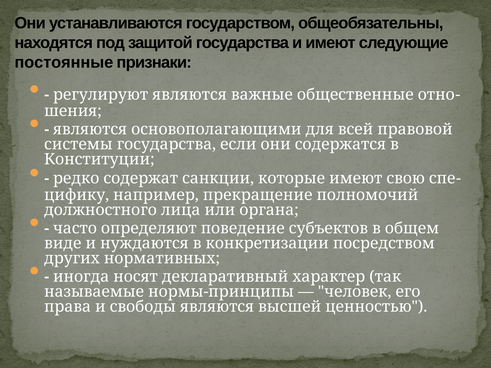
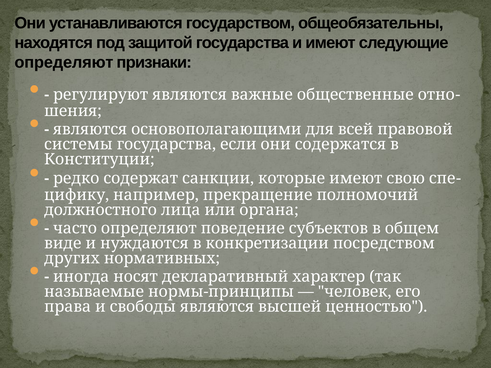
постоянные at (64, 63): постоянные -> определяют
